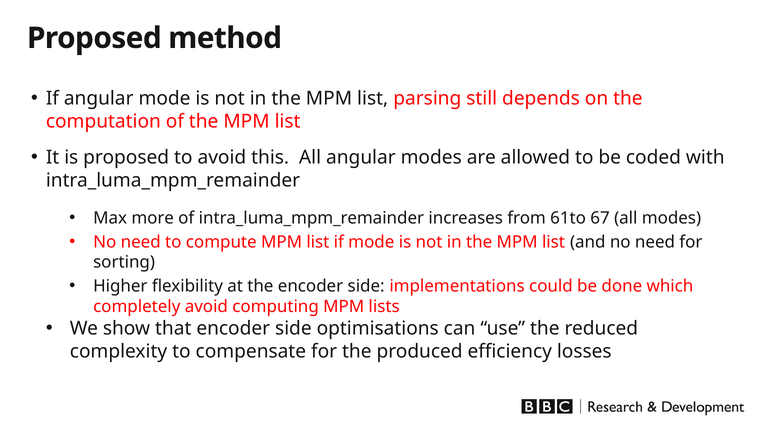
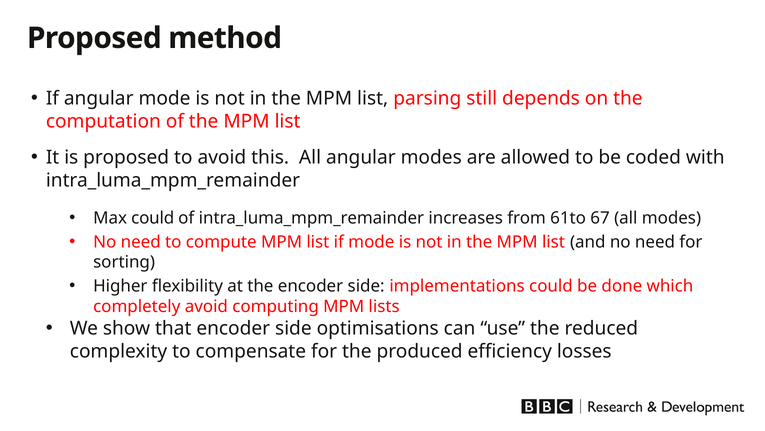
Max more: more -> could
